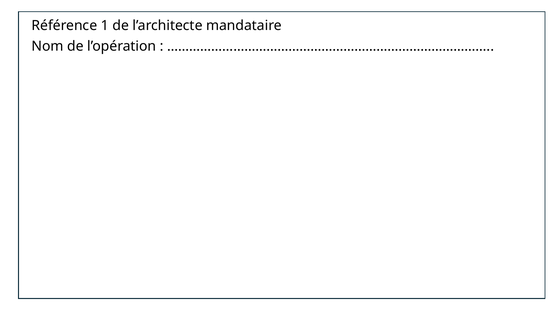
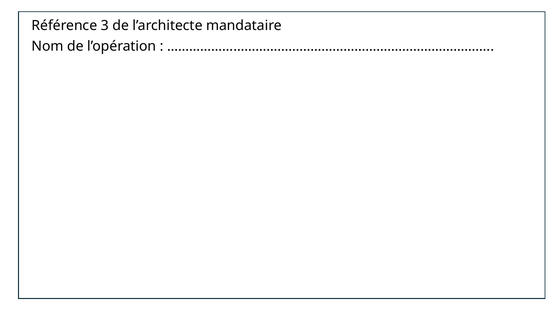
1: 1 -> 3
